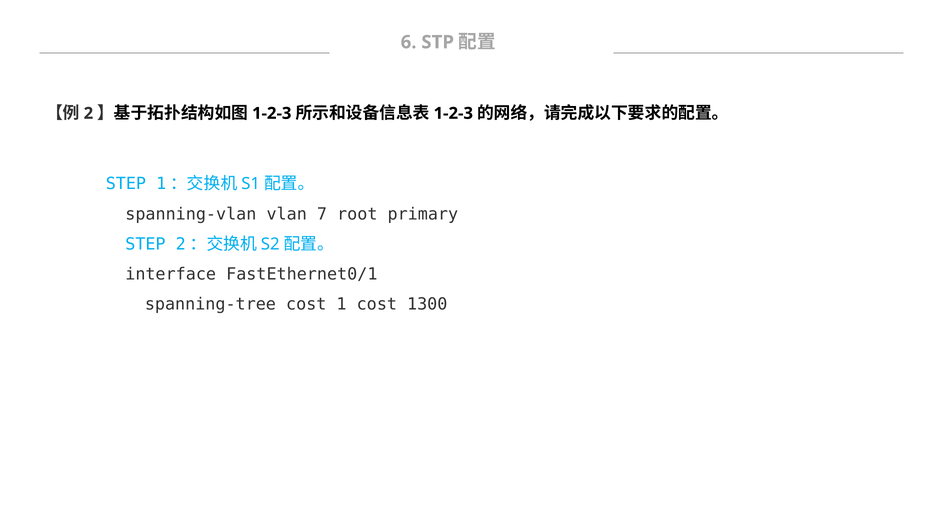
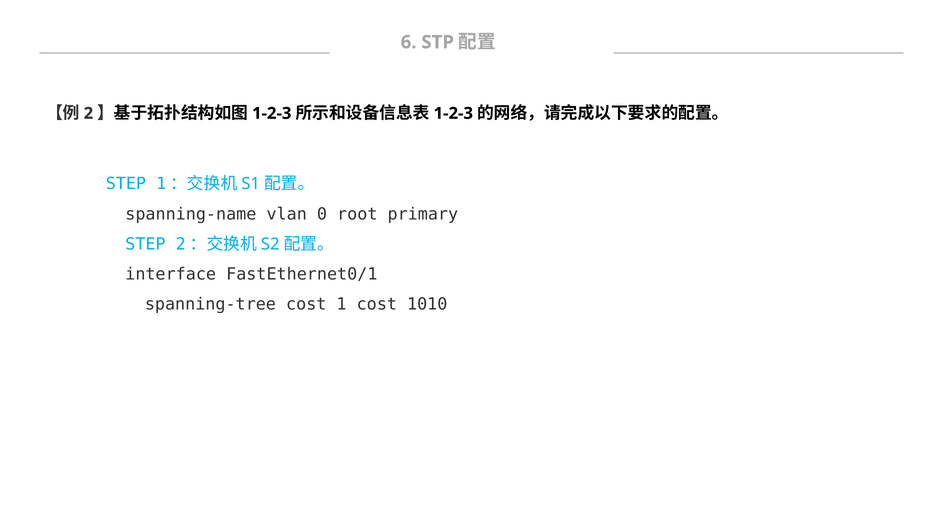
spanning-vlan: spanning-vlan -> spanning-name
7: 7 -> 0
1300: 1300 -> 1010
